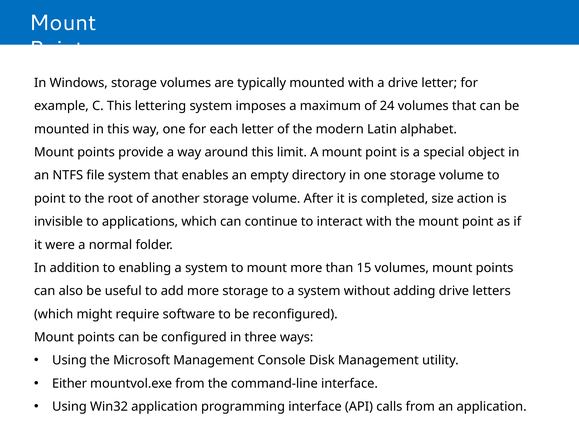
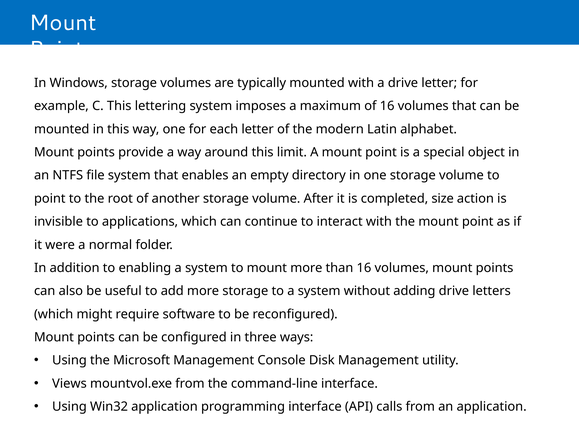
of 24: 24 -> 16
than 15: 15 -> 16
Either: Either -> Views
